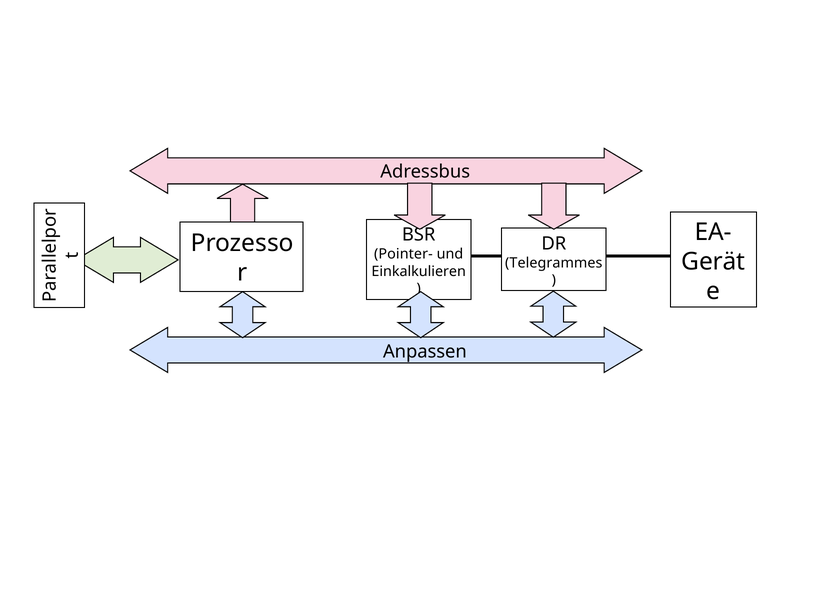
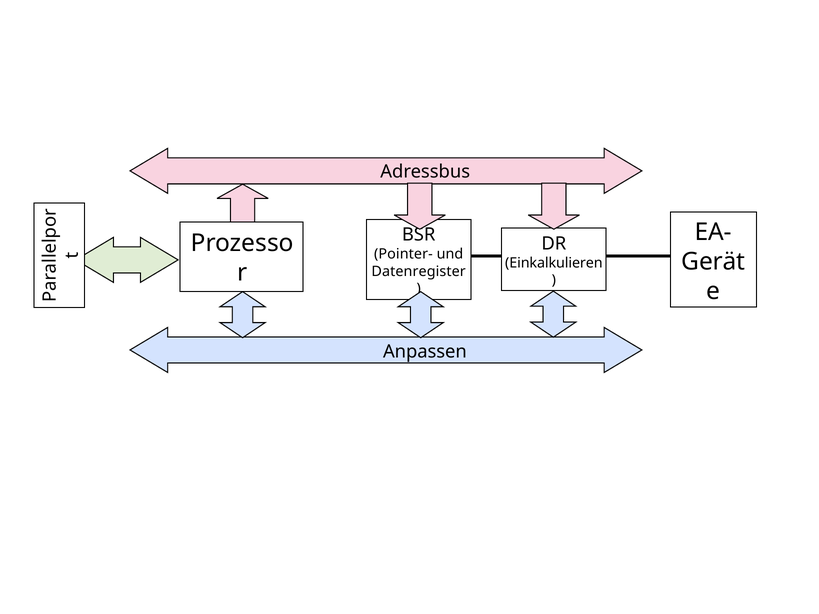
Telegrammes: Telegrammes -> Einkalkulieren
Einkalkulieren: Einkalkulieren -> Datenregister
